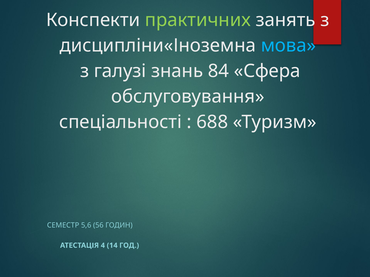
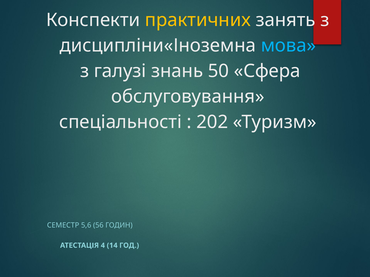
практичних colour: light green -> yellow
84: 84 -> 50
688: 688 -> 202
